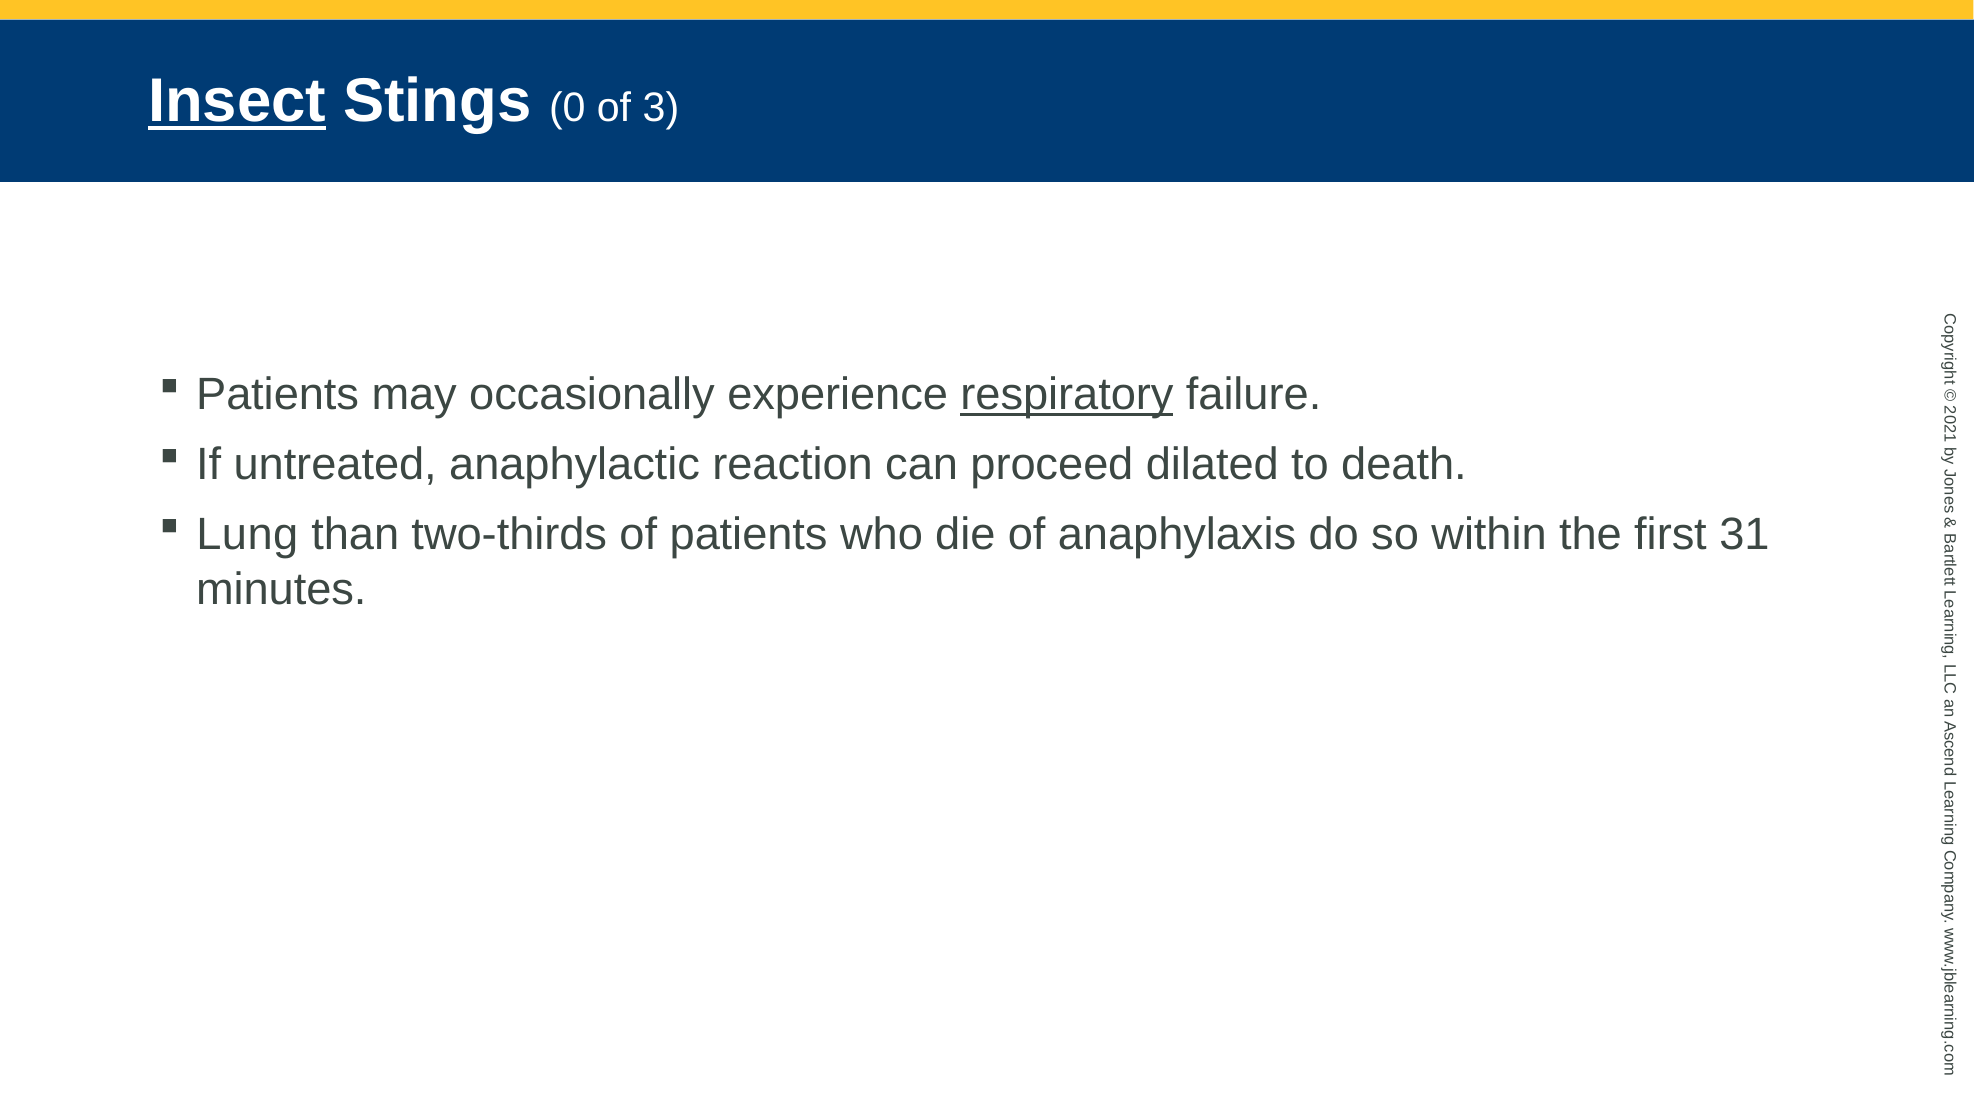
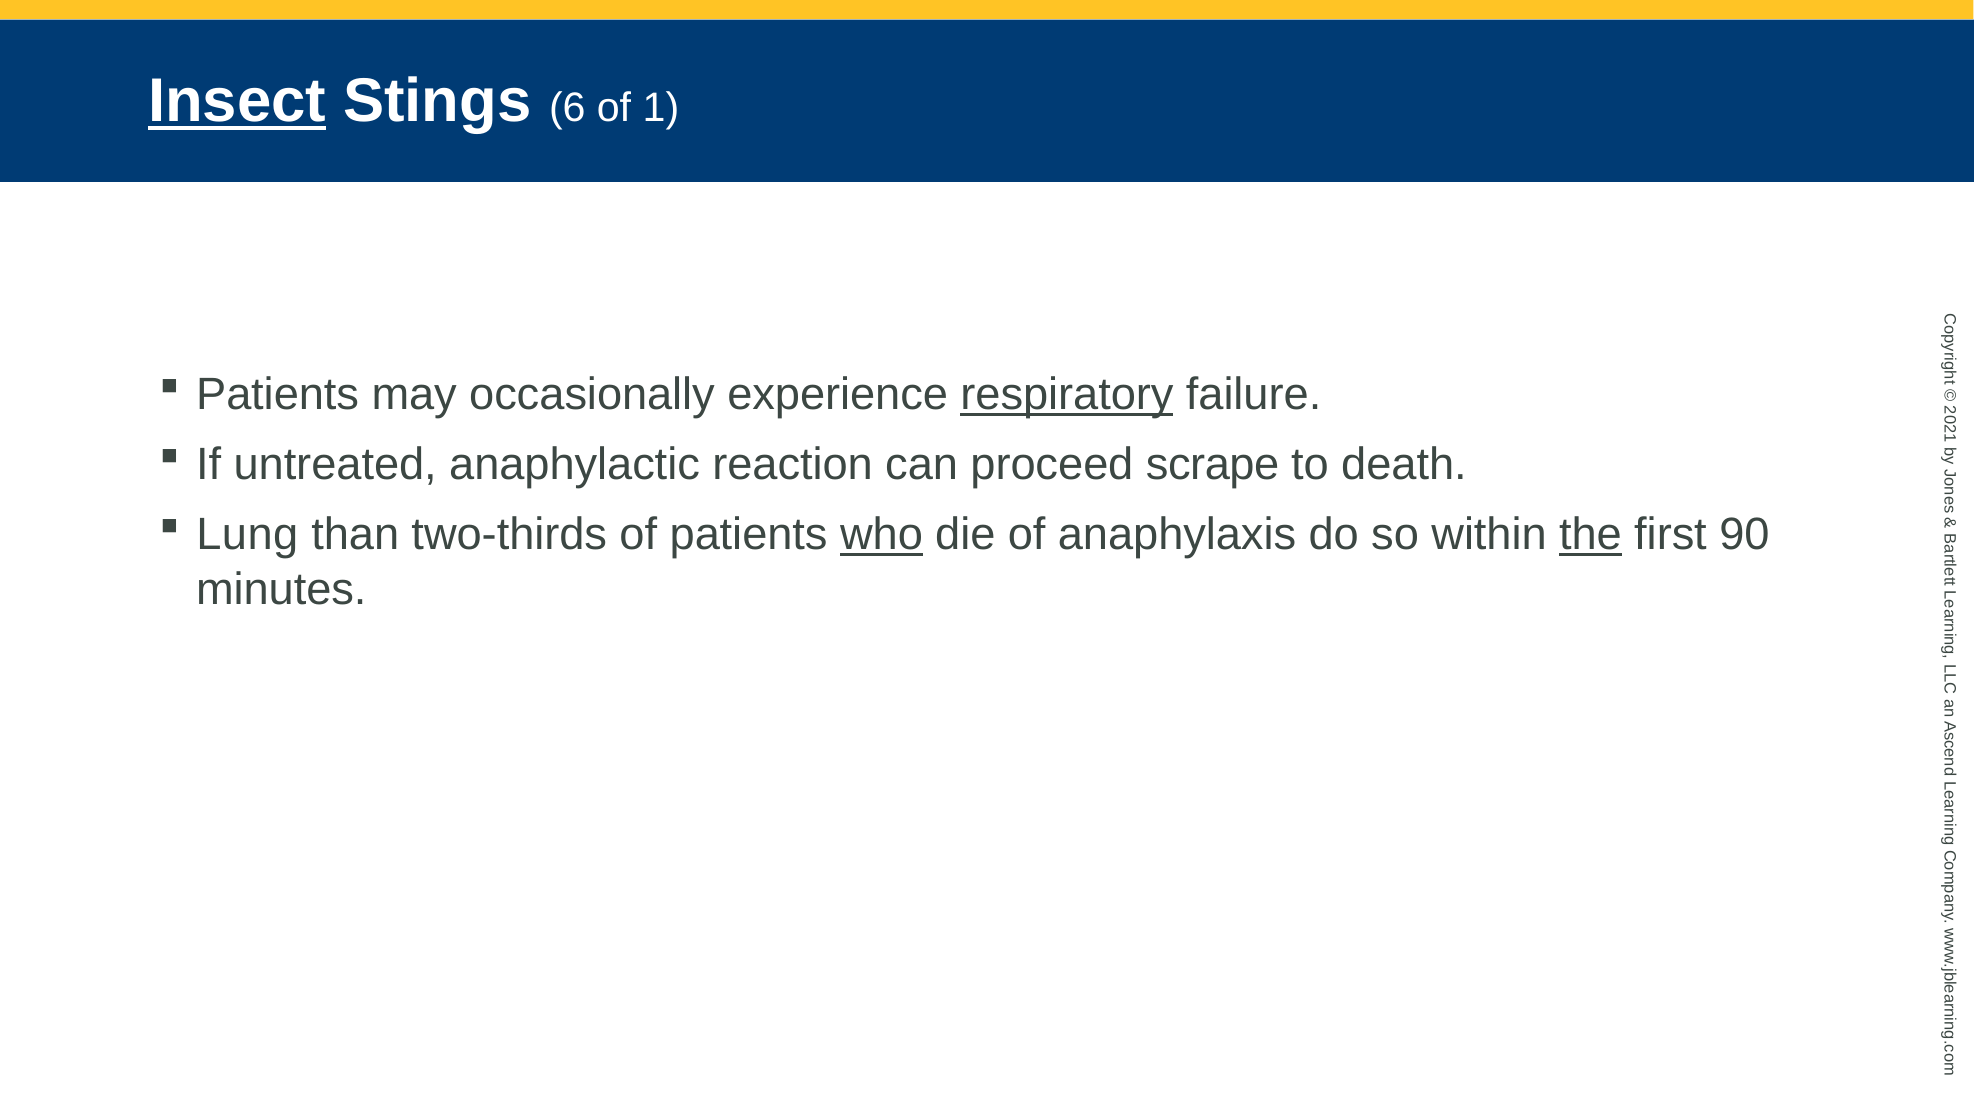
Stings 0: 0 -> 6
of 3: 3 -> 1
dilated: dilated -> scrape
who underline: none -> present
the underline: none -> present
31: 31 -> 90
